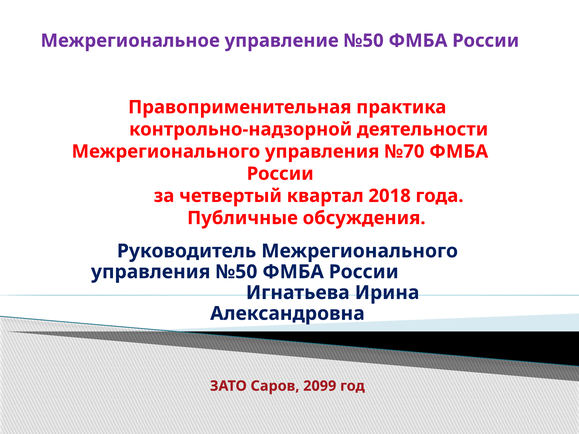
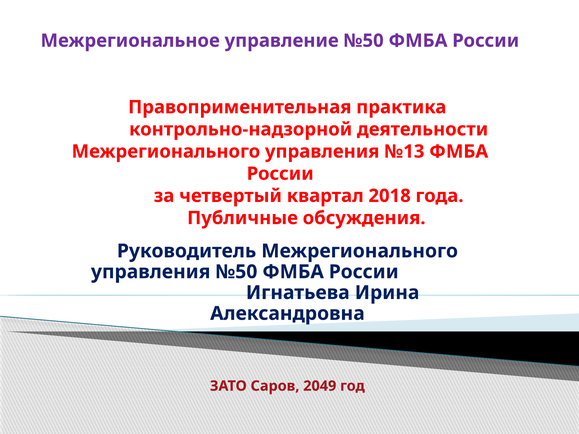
№70: №70 -> №13
2099: 2099 -> 2049
